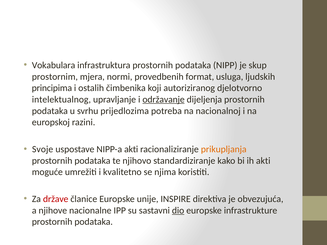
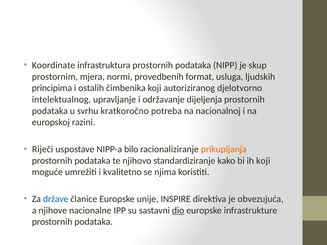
Vokabulara: Vokabulara -> Koordinate
održavanje underline: present -> none
prijedlozima: prijedlozima -> kratkoročno
Svoje: Svoje -> Riječi
NIPP-a akti: akti -> bilo
ih akti: akti -> koji
države colour: red -> blue
